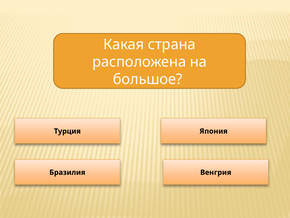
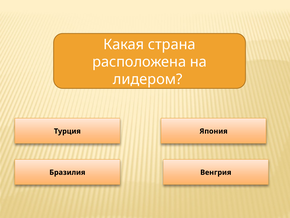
большое: большое -> лидером
